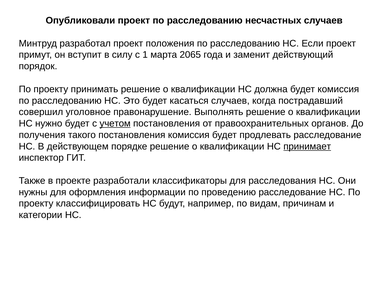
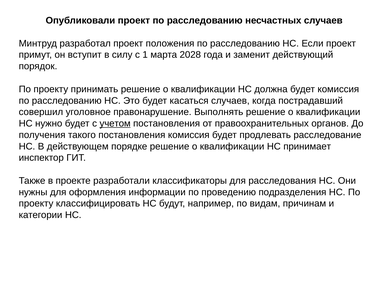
2065: 2065 -> 2028
принимает underline: present -> none
проведению расследование: расследование -> подразделения
